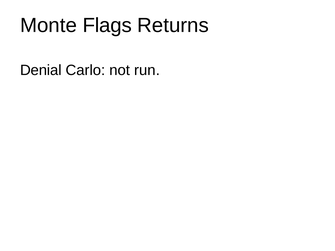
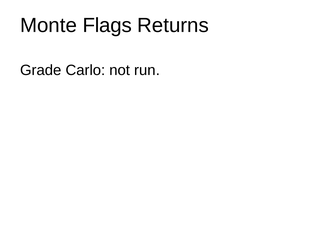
Denial: Denial -> Grade
